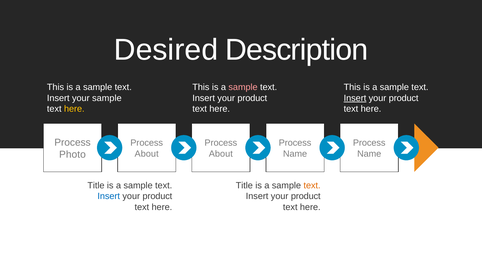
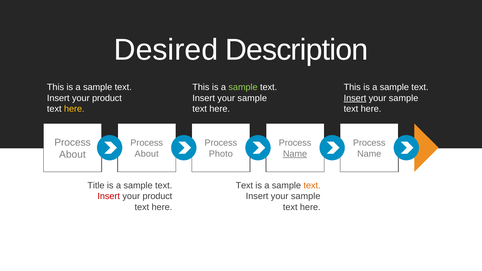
sample at (243, 87) colour: pink -> light green
sample at (107, 98): sample -> product
product at (252, 98): product -> sample
product at (404, 98): product -> sample
About at (221, 154): About -> Photo
Name at (295, 154) underline: none -> present
Photo at (72, 154): Photo -> About
Title at (244, 186): Title -> Text
Insert at (109, 196) colour: blue -> red
product at (306, 196): product -> sample
